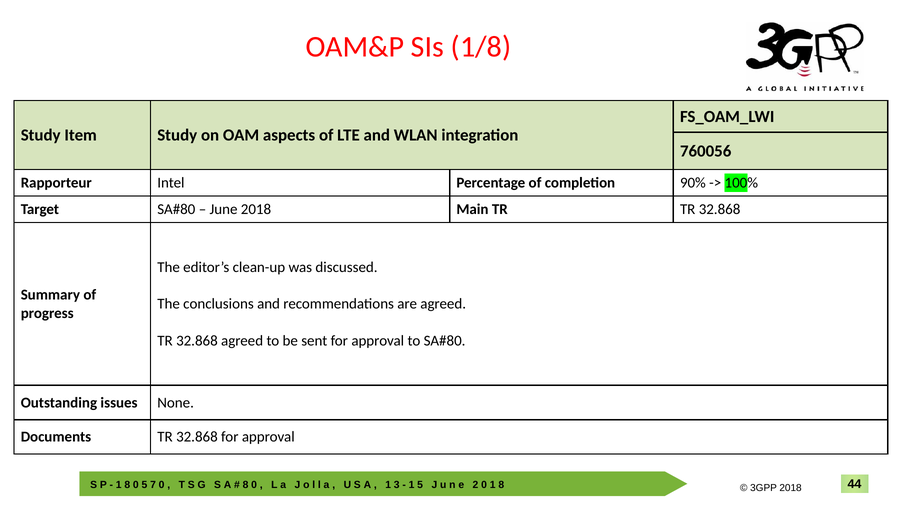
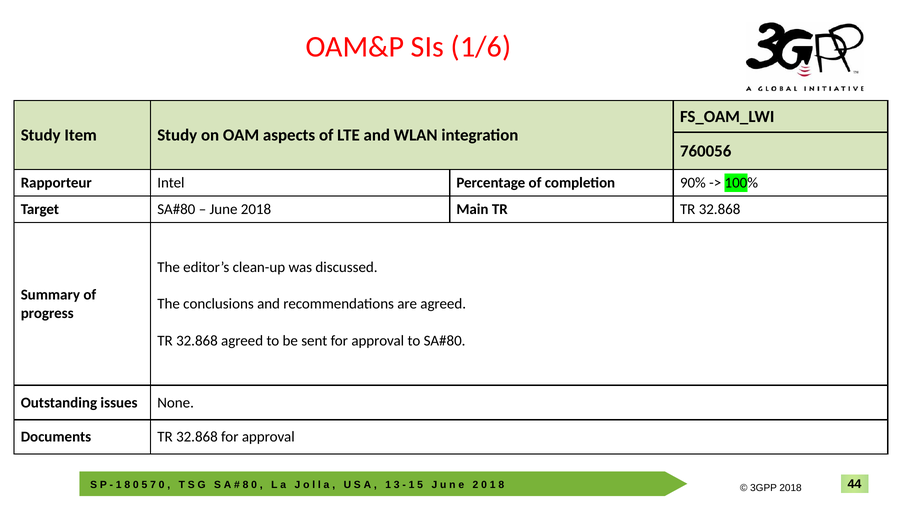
1/8: 1/8 -> 1/6
